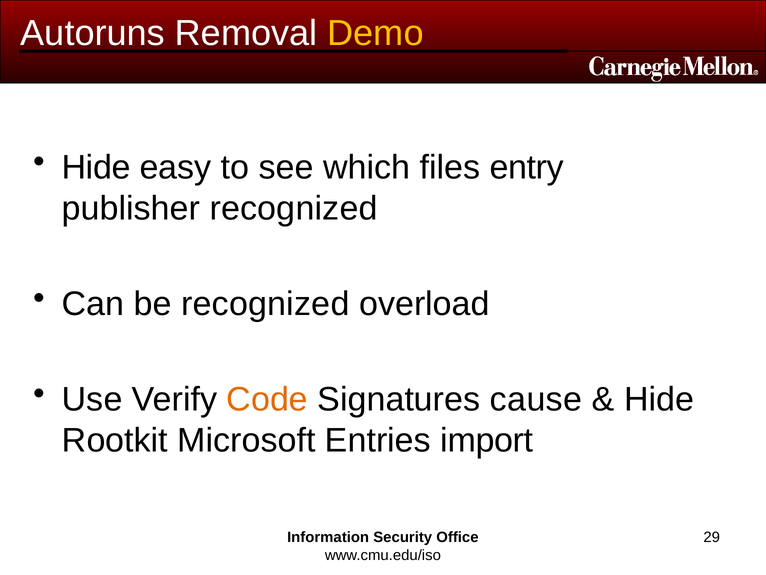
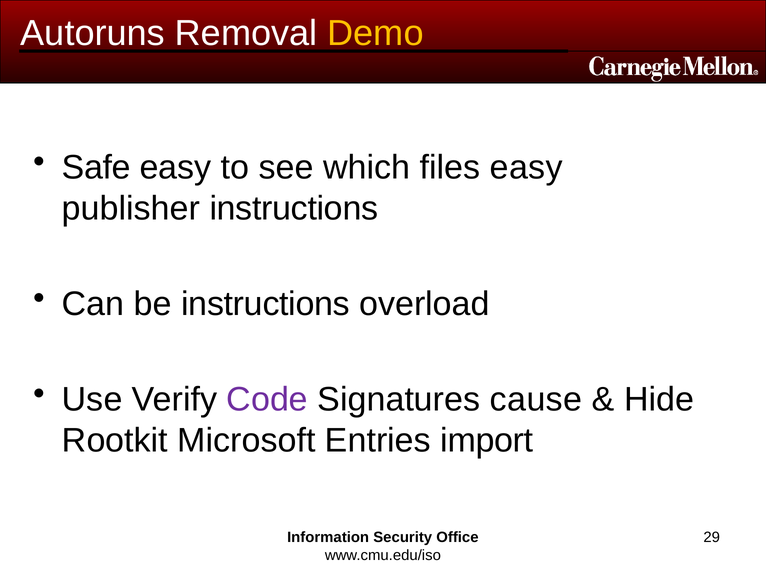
Hide at (96, 168): Hide -> Safe
files entry: entry -> easy
publisher recognized: recognized -> instructions
be recognized: recognized -> instructions
Code colour: orange -> purple
